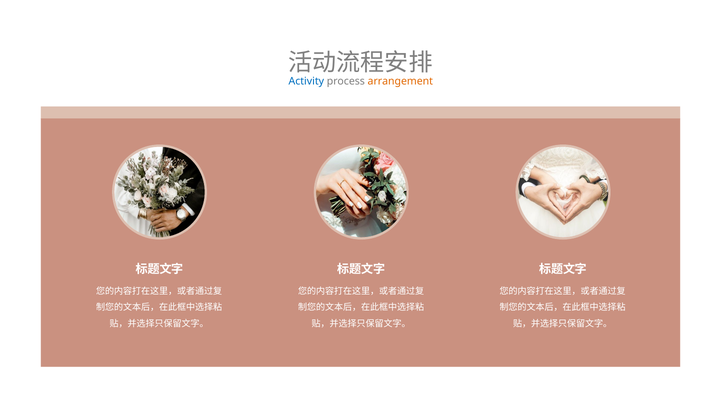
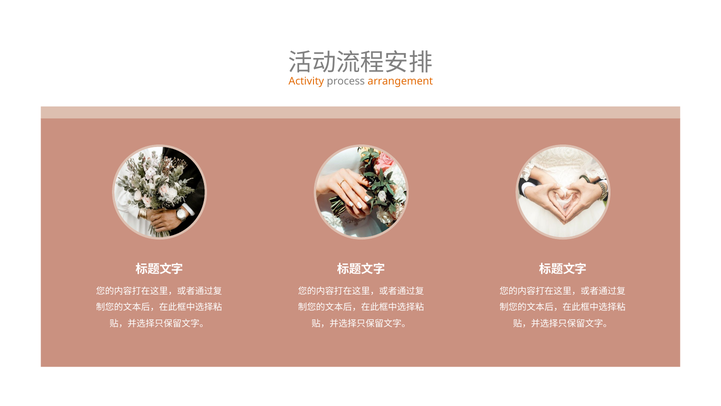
Activity colour: blue -> orange
